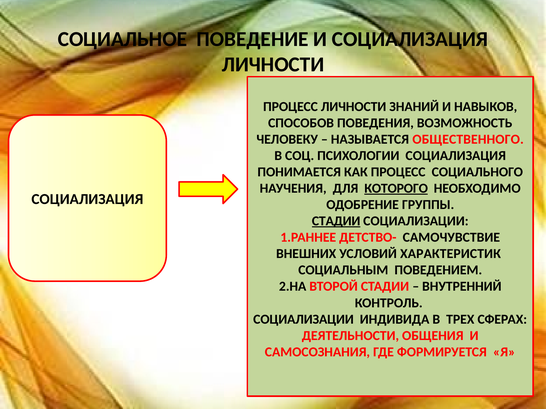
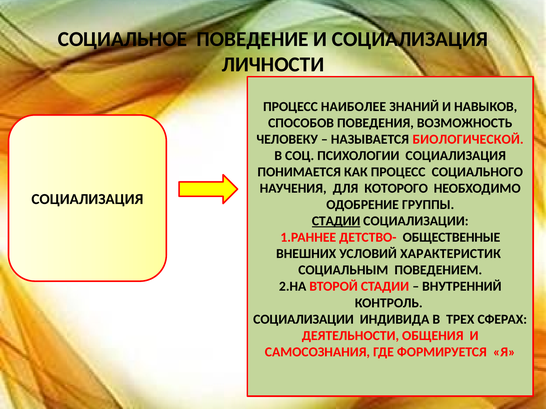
ПРОЦЕСС ЛИЧНОСТИ: ЛИЧНОСТИ -> НАИБОЛЕЕ
ОБЩЕСТВЕННОГО: ОБЩЕСТВЕННОГО -> БИОЛОГИЧЕСКОЙ
КОТОРОГО underline: present -> none
САМОЧУВСТВИЕ: САМОЧУВСТВИЕ -> ОБЩЕСТВЕННЫЕ
